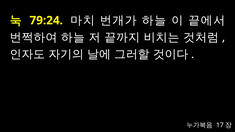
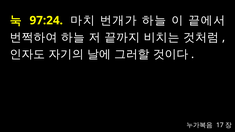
79:24: 79:24 -> 97:24
